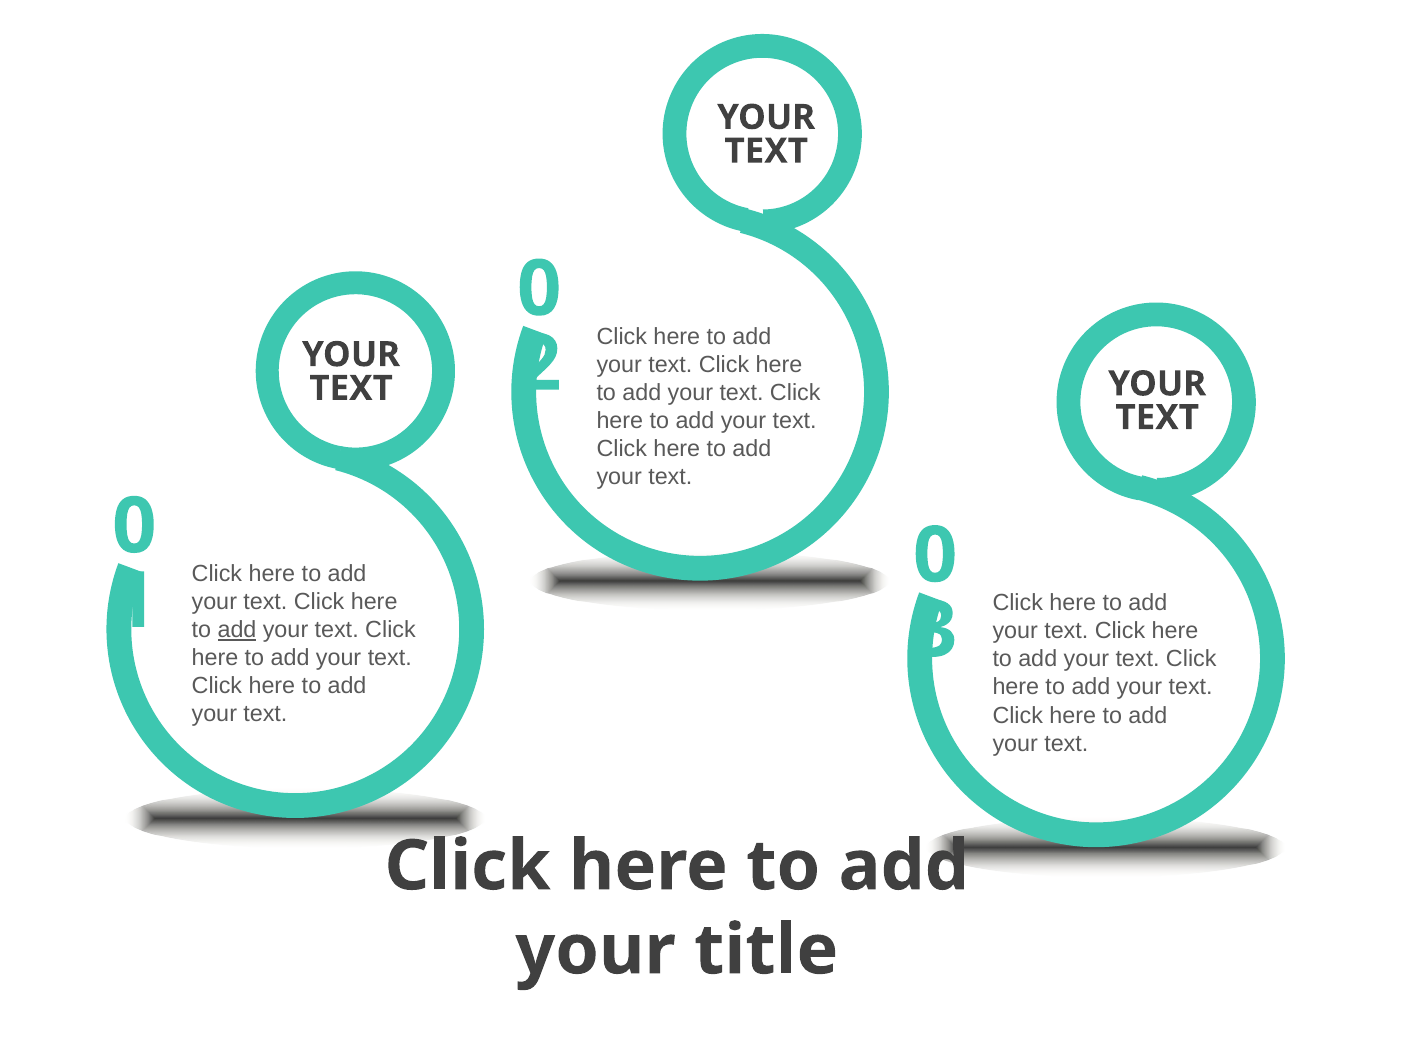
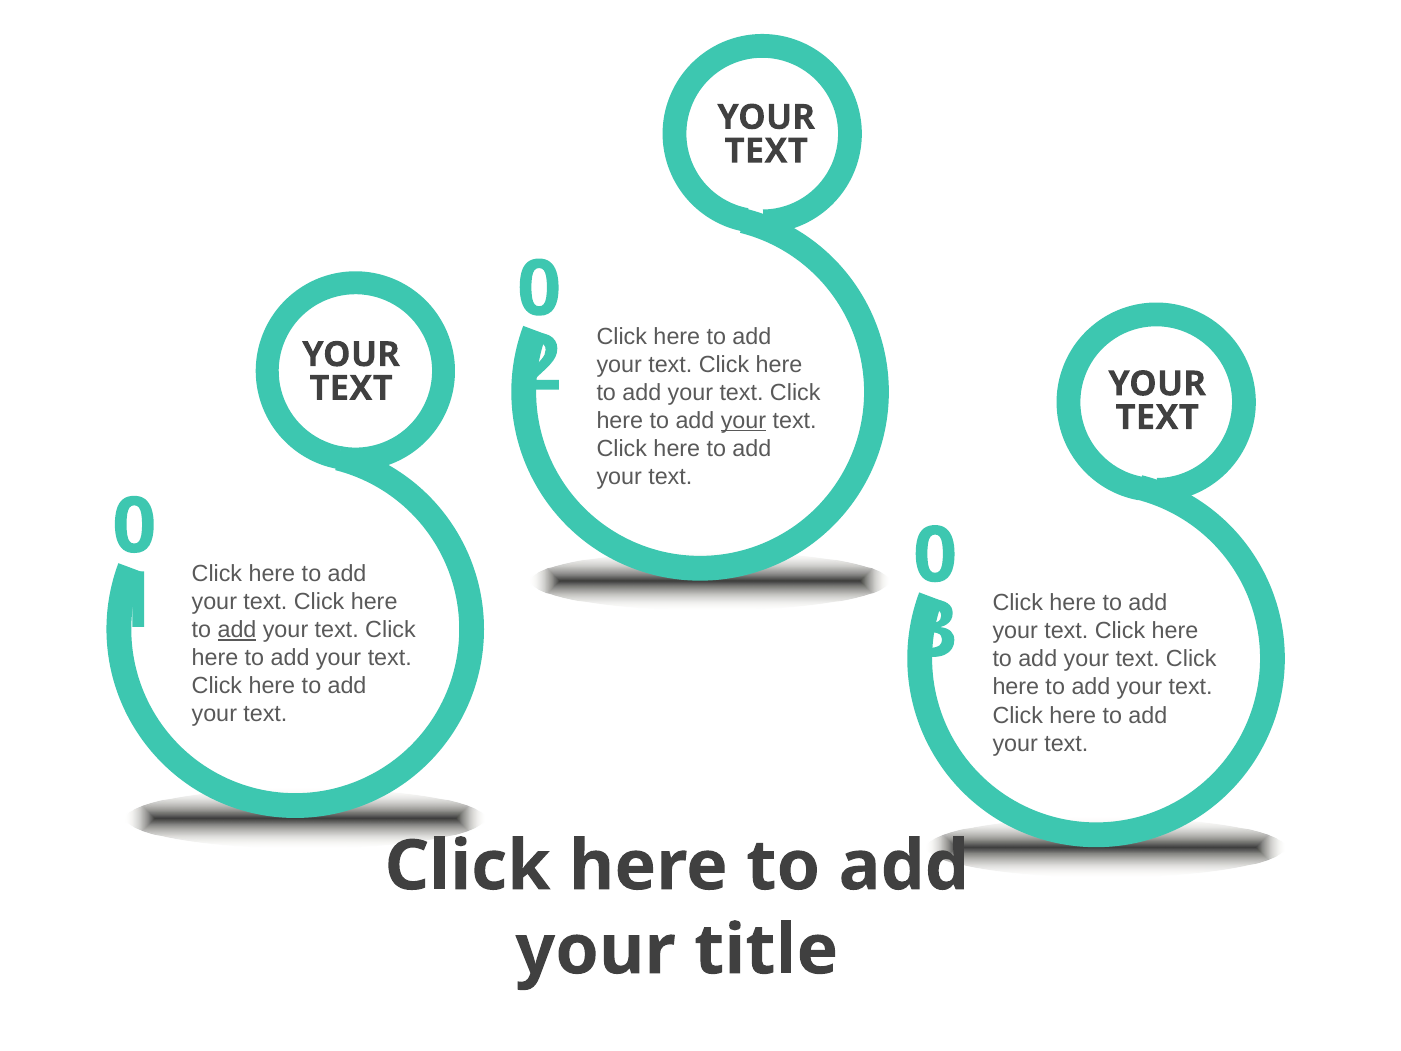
your at (743, 421) underline: none -> present
